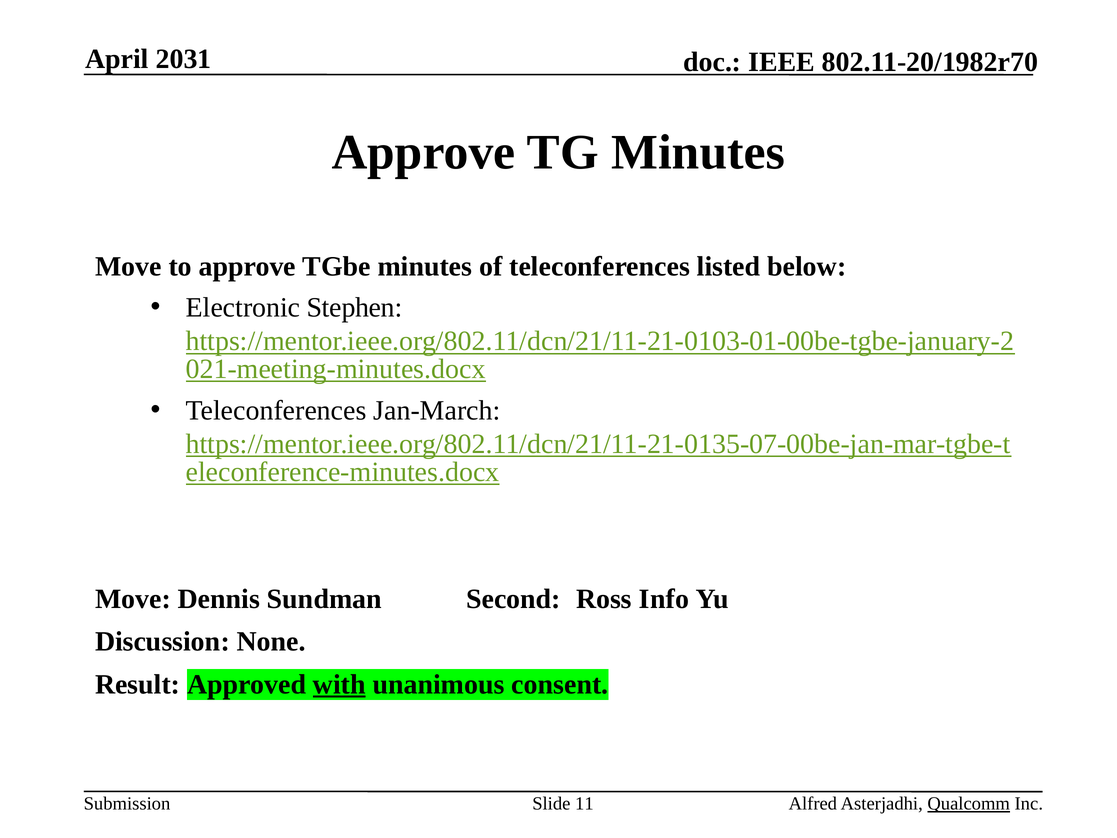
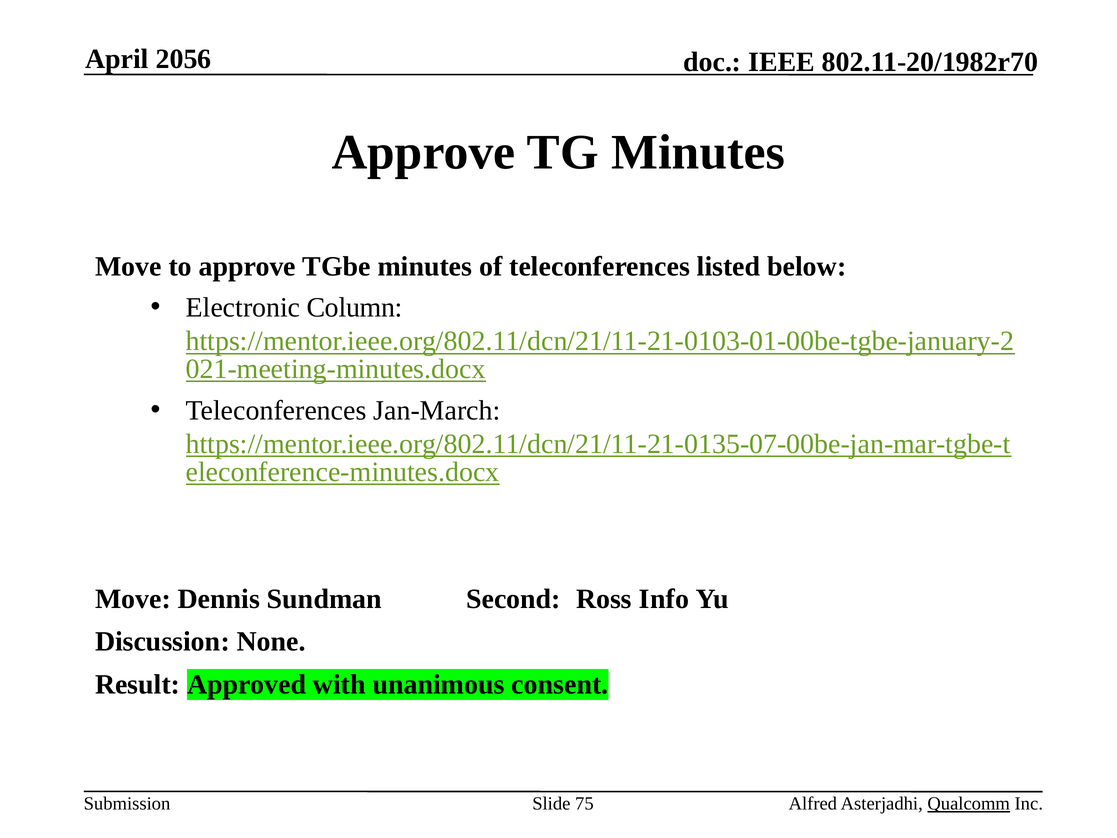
2031: 2031 -> 2056
Stephen: Stephen -> Column
with underline: present -> none
11: 11 -> 75
